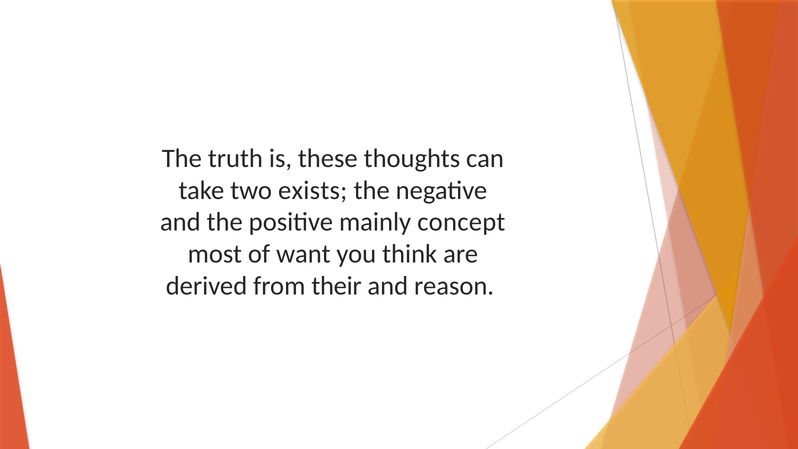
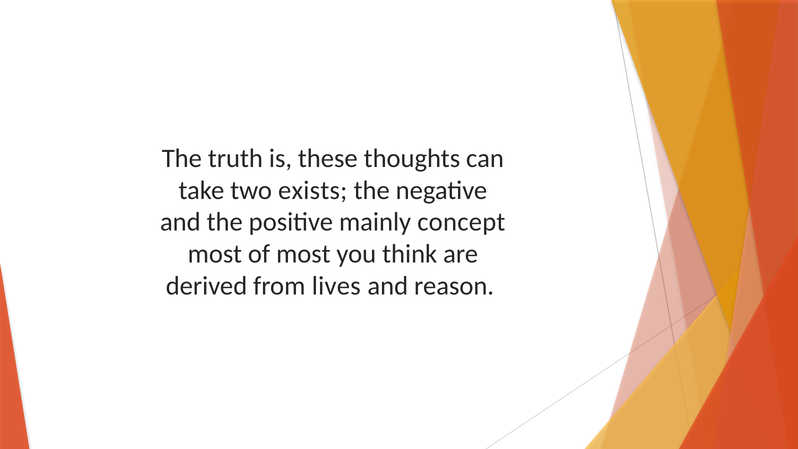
of want: want -> most
their: their -> lives
